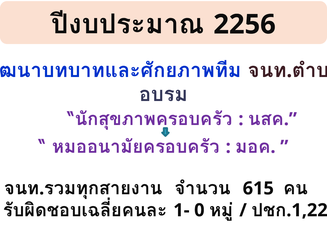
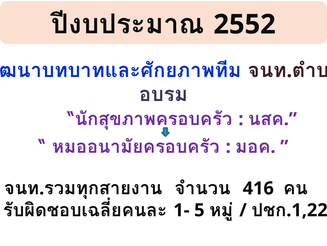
2256: 2256 -> 2552
615: 615 -> 416
0: 0 -> 5
